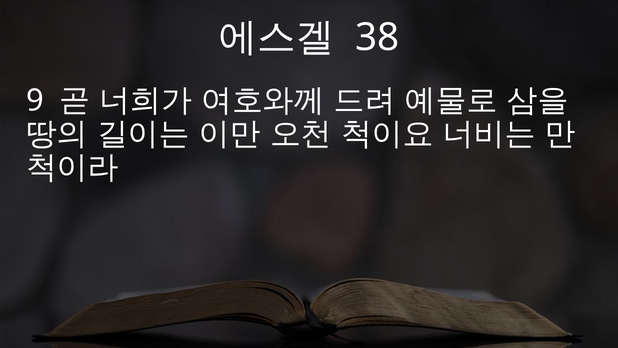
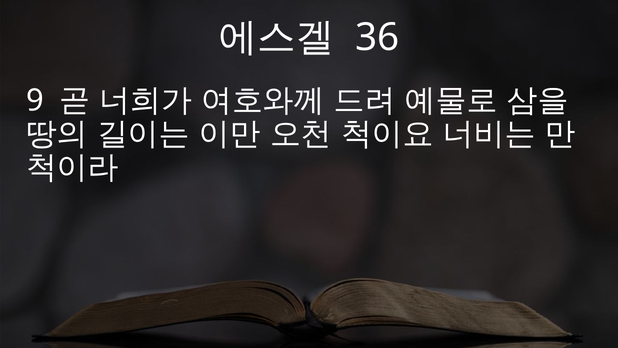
38: 38 -> 36
